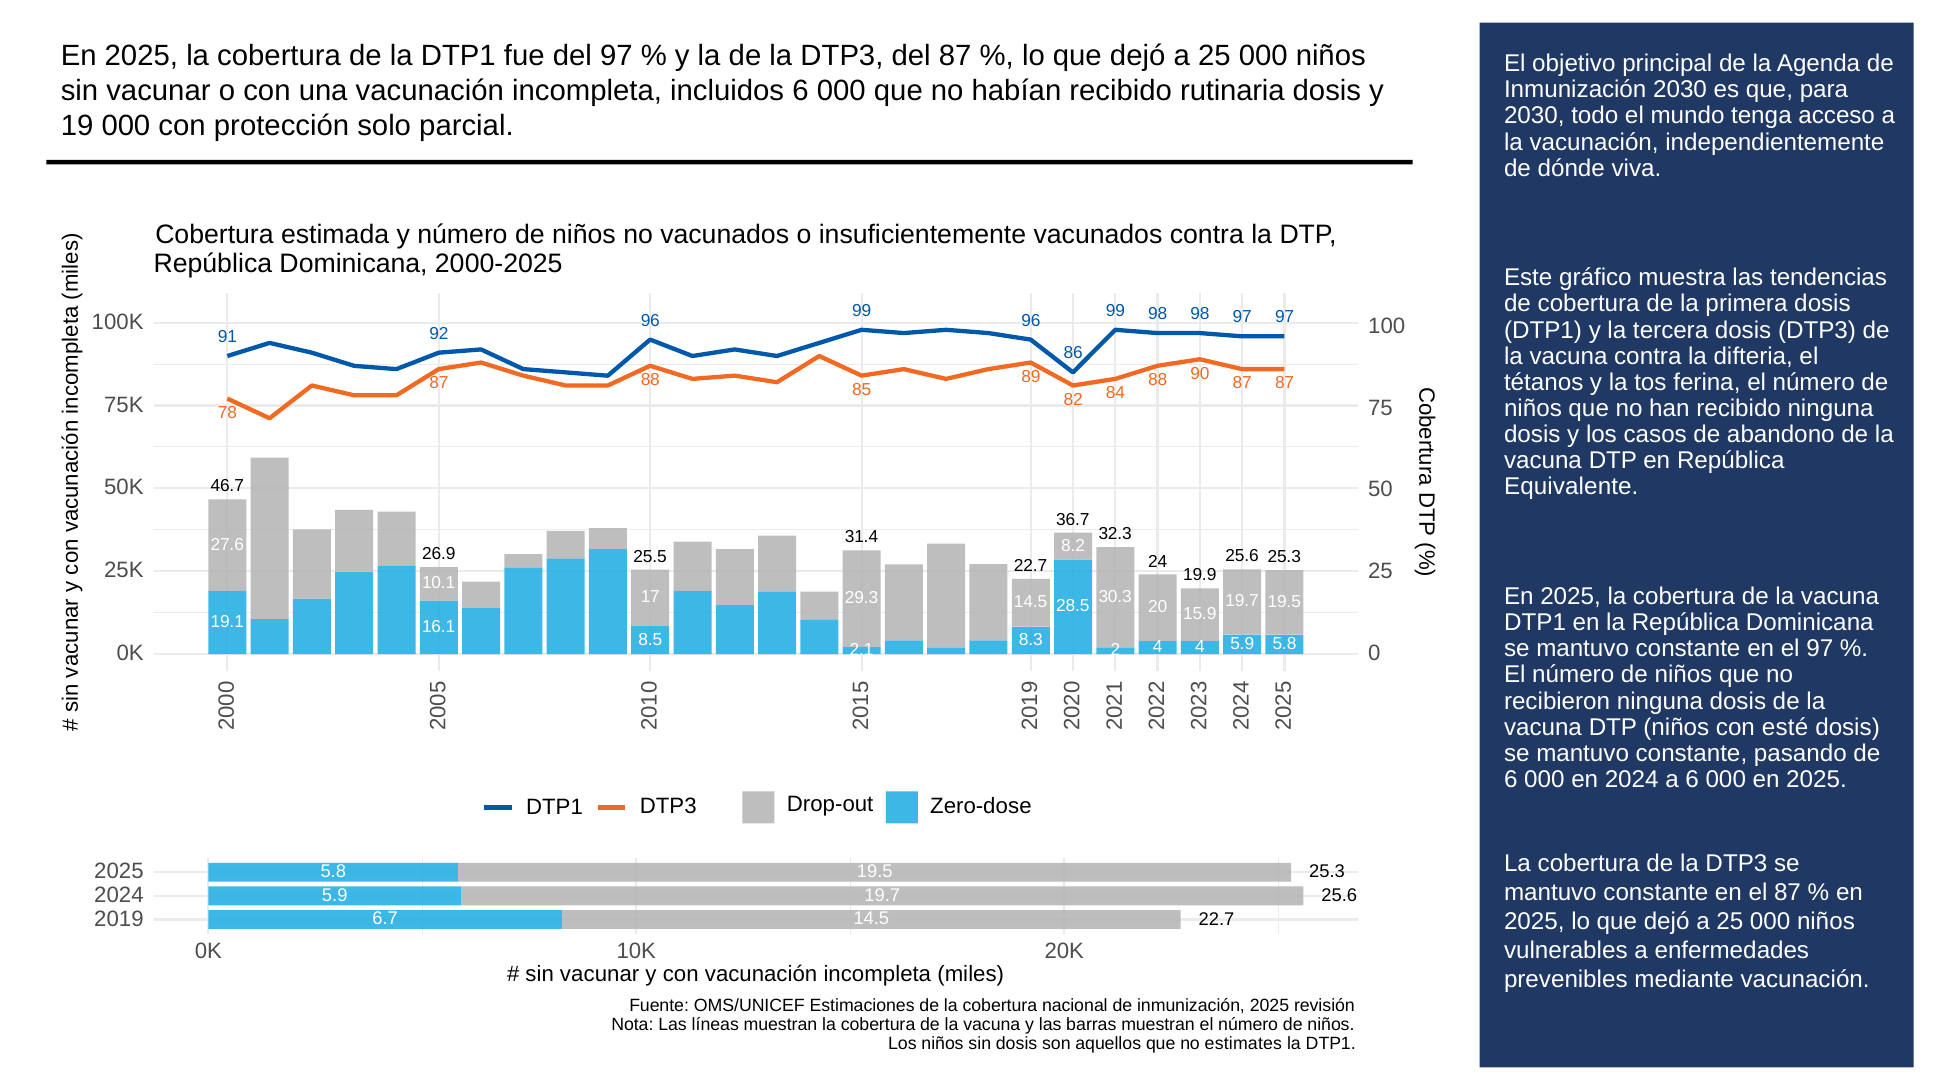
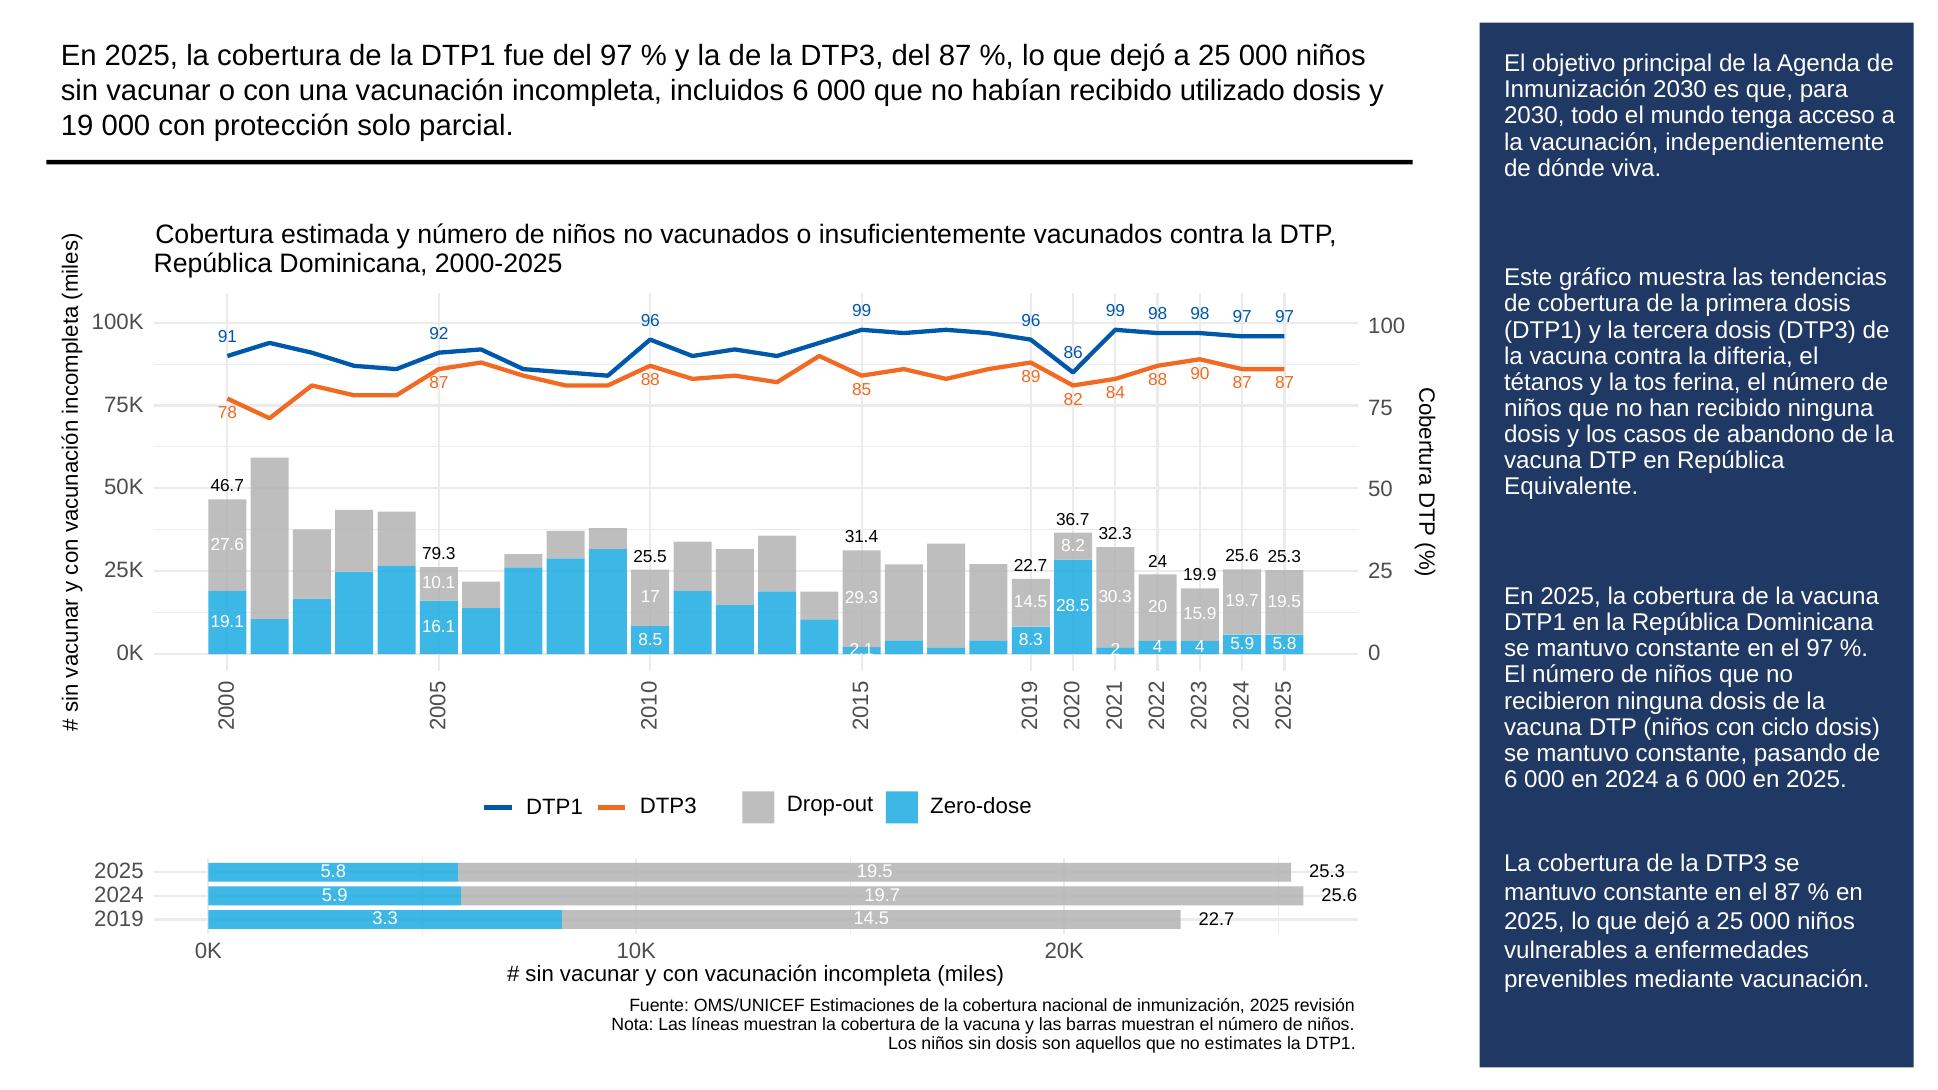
rutinaria: rutinaria -> utilizado
26.9: 26.9 -> 79.3
esté: esté -> ciclo
6.7: 6.7 -> 3.3
